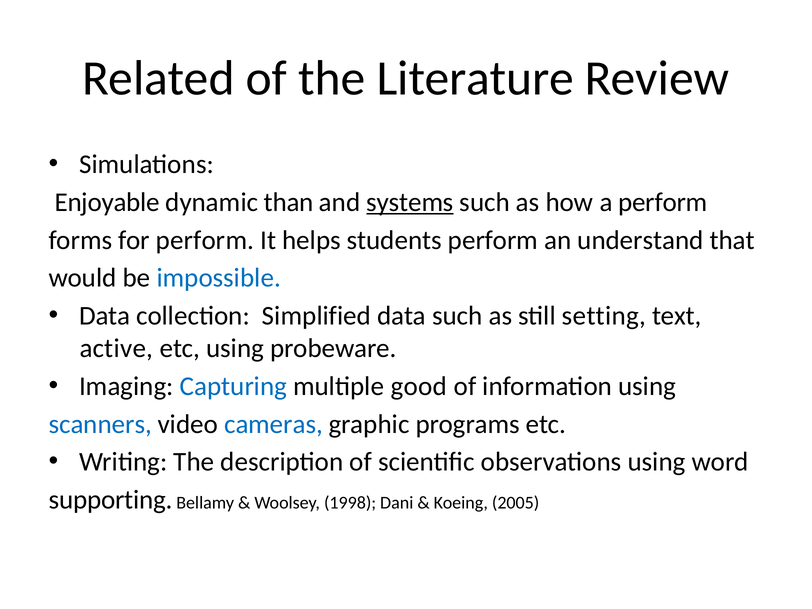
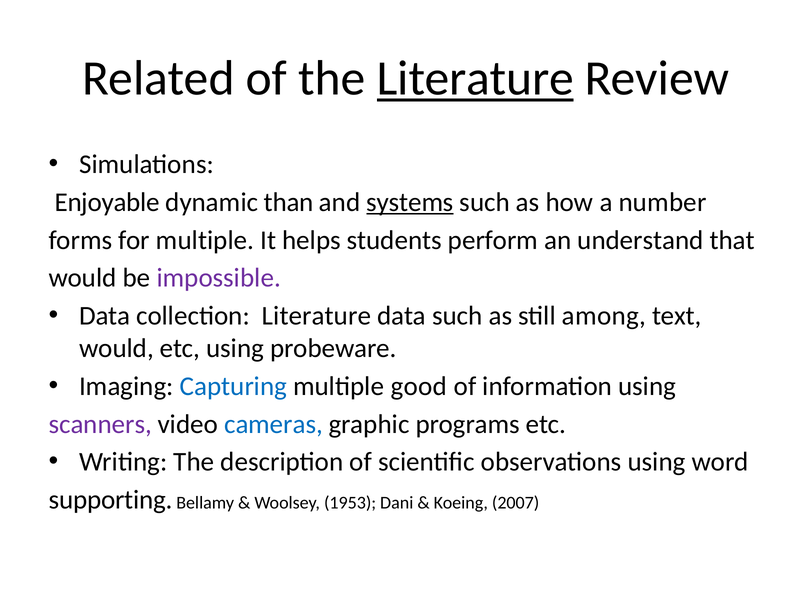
Literature at (475, 79) underline: none -> present
a perform: perform -> number
for perform: perform -> multiple
impossible colour: blue -> purple
collection Simplified: Simplified -> Literature
setting: setting -> among
active at (116, 348): active -> would
scanners colour: blue -> purple
1998: 1998 -> 1953
2005: 2005 -> 2007
